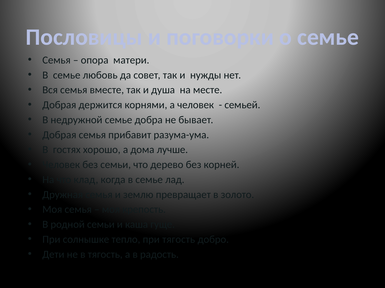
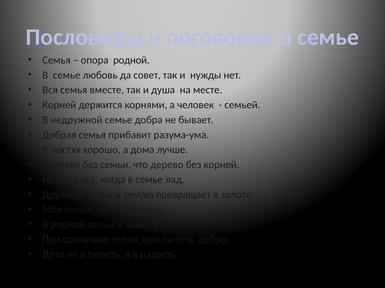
опора матери: матери -> родной
Добрая at (59, 105): Добрая -> Корней
